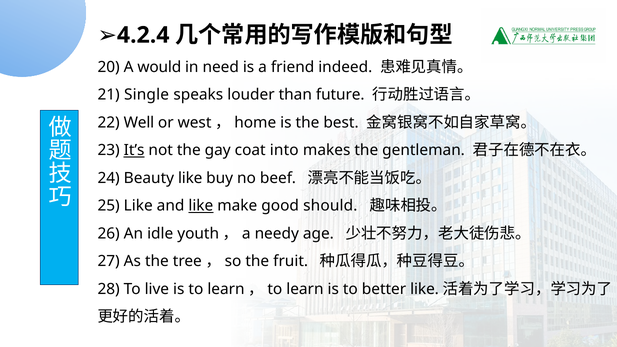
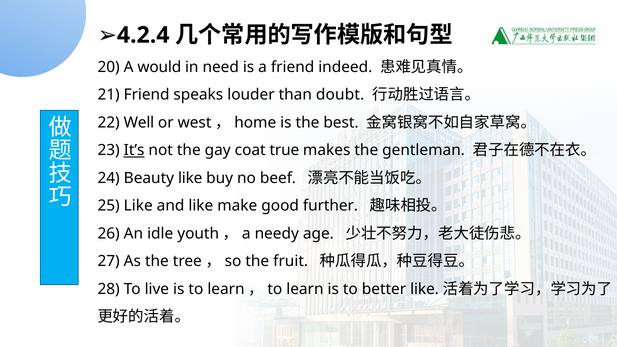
21 Single: Single -> Friend
future: future -> doubt
into: into -> true
like at (201, 206) underline: present -> none
should: should -> further
